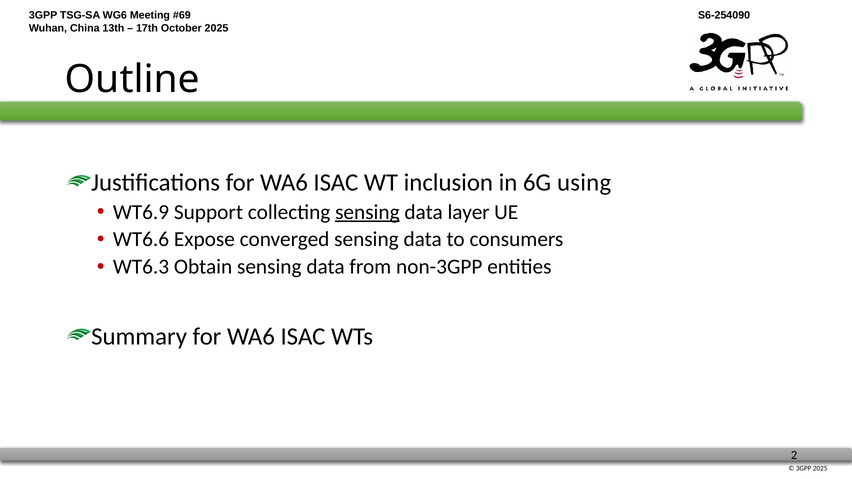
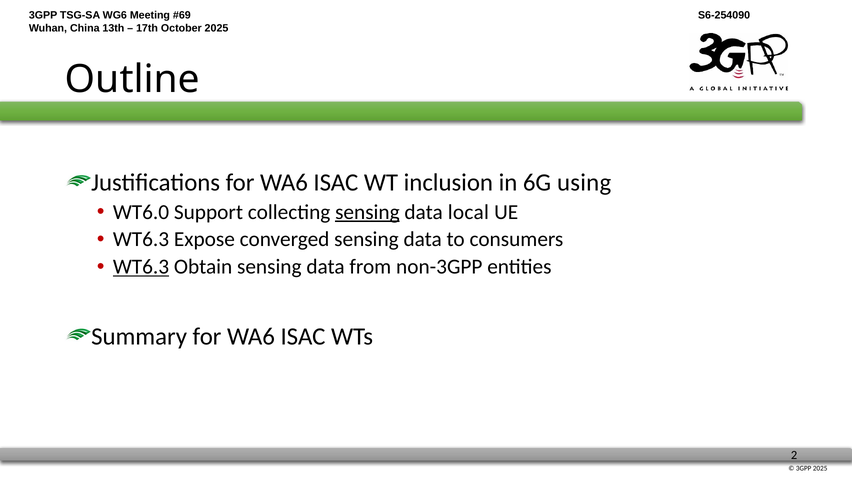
WT6.9: WT6.9 -> WT6.0
layer: layer -> local
WT6.6 at (141, 240): WT6.6 -> WT6.3
WT6.3 at (141, 267) underline: none -> present
